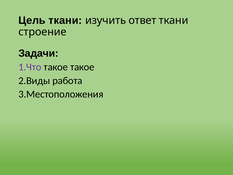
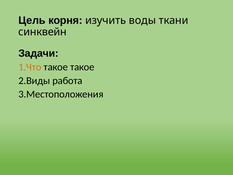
Цель ткани: ткани -> корня
ответ: ответ -> воды
строение: строение -> синквейн
1.Что colour: purple -> orange
